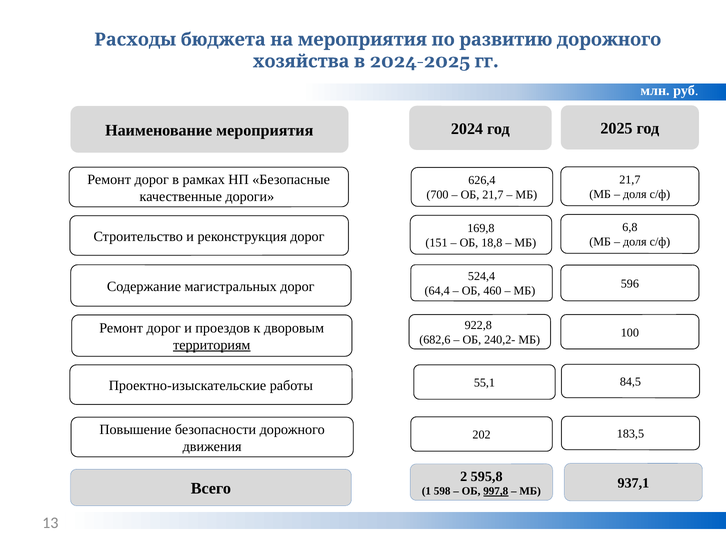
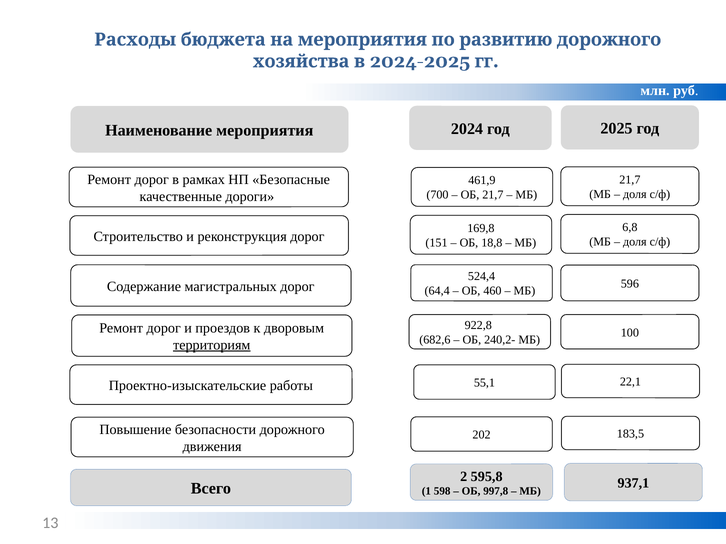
626,4: 626,4 -> 461,9
84,5: 84,5 -> 22,1
997,8 underline: present -> none
